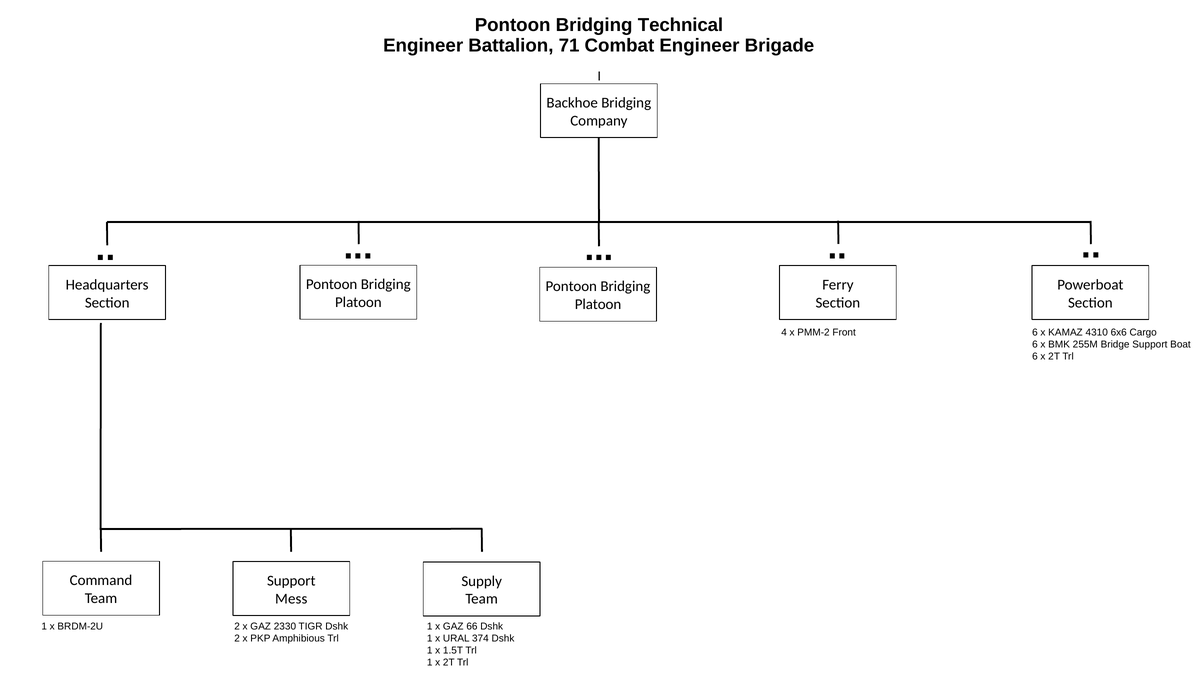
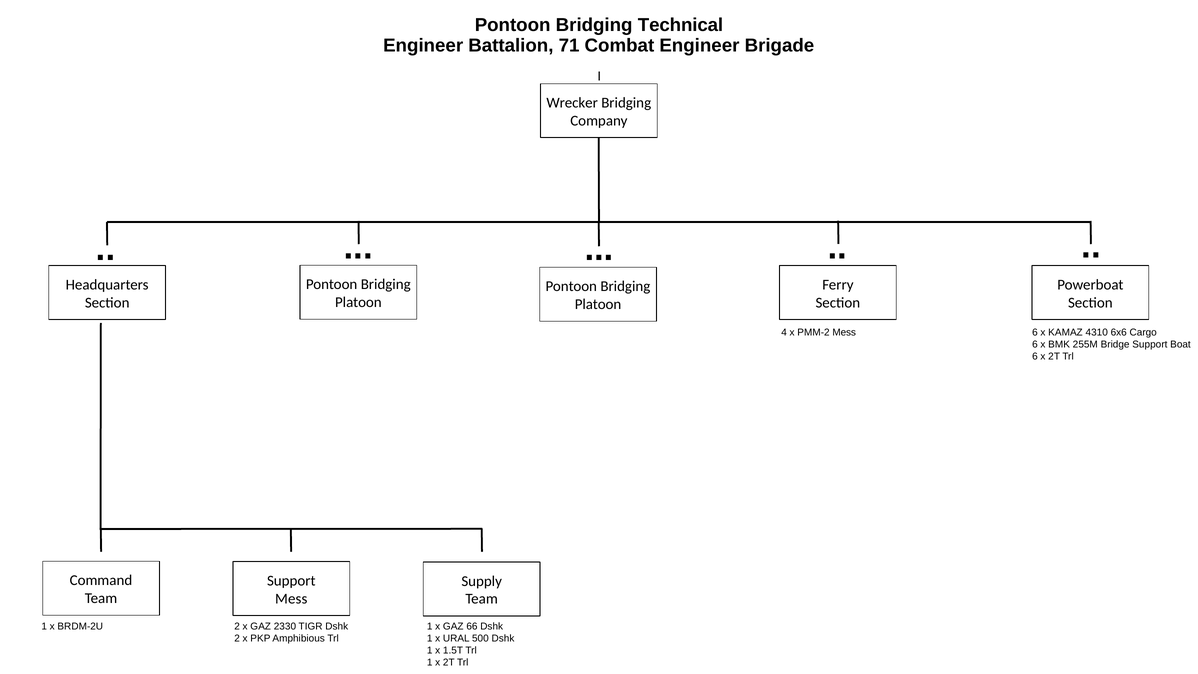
Backhoe: Backhoe -> Wrecker
PMM-2 Front: Front -> Mess
374: 374 -> 500
